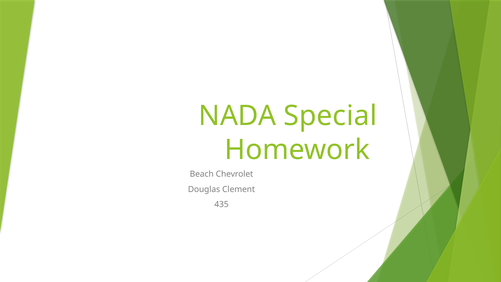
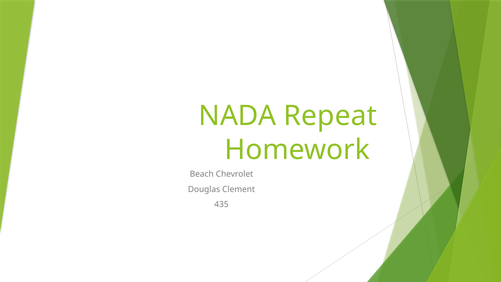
Special: Special -> Repeat
